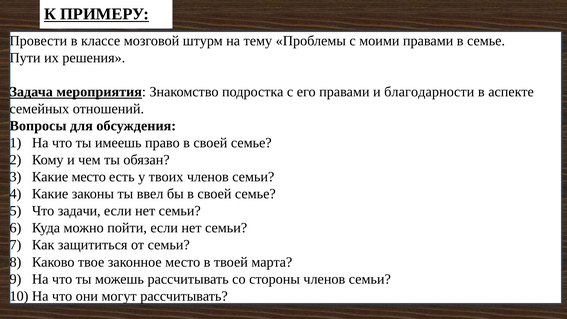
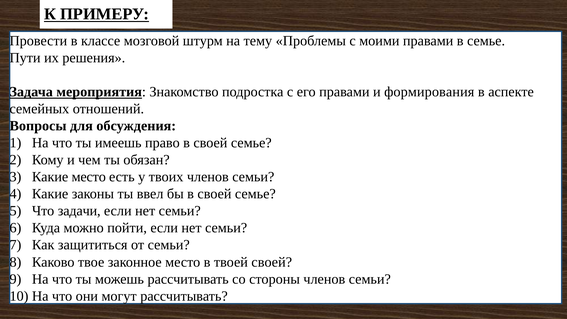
благодарности: благодарности -> формирования
твоей марта: марта -> своей
